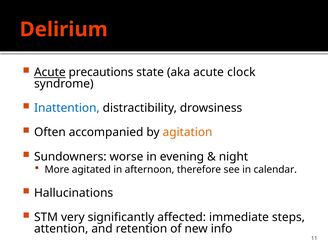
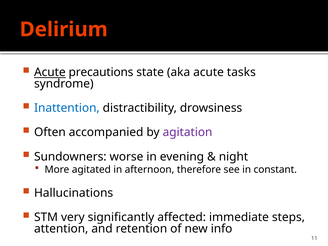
clock: clock -> tasks
agitation colour: orange -> purple
calendar: calendar -> constant
